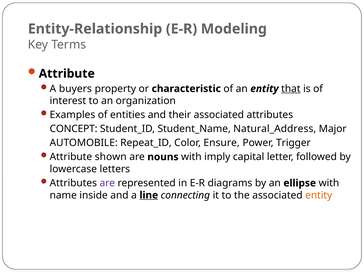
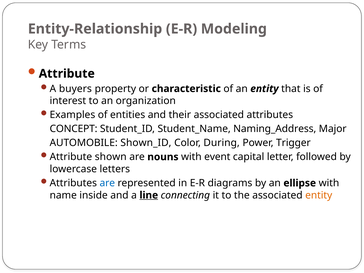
that underline: present -> none
Natural_Address: Natural_Address -> Naming_Address
Repeat_ID: Repeat_ID -> Shown_ID
Ensure: Ensure -> During
imply: imply -> event
are at (107, 183) colour: purple -> blue
